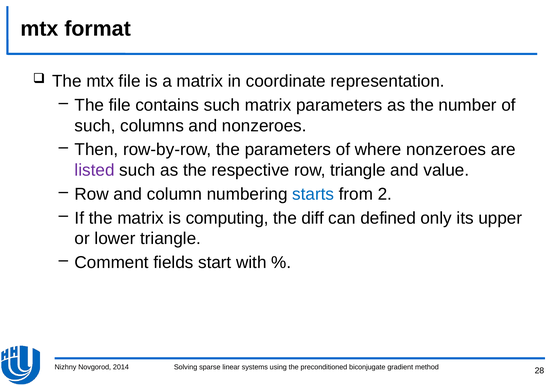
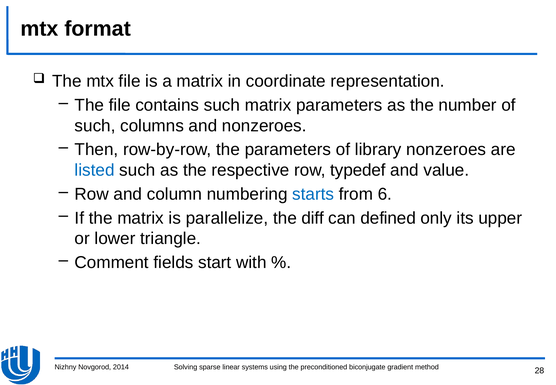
where: where -> library
listed colour: purple -> blue
row triangle: triangle -> typedef
2: 2 -> 6
computing: computing -> parallelize
